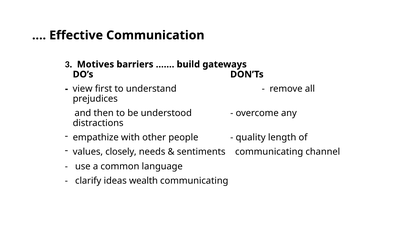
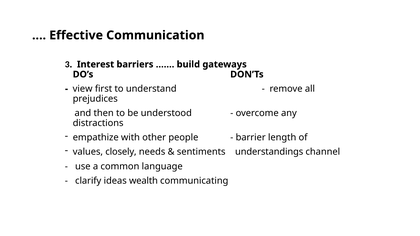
Motives: Motives -> Interest
quality: quality -> barrier
sentiments communicating: communicating -> understandings
